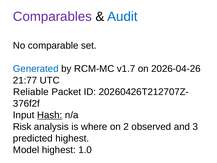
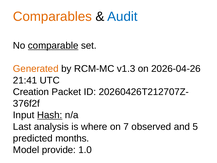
Comparables colour: purple -> orange
comparable underline: none -> present
Generated colour: blue -> orange
v1.7: v1.7 -> v1.3
21:77: 21:77 -> 21:41
Reliable: Reliable -> Creation
Risk: Risk -> Last
2: 2 -> 7
3: 3 -> 5
predicted highest: highest -> months
Model highest: highest -> provide
